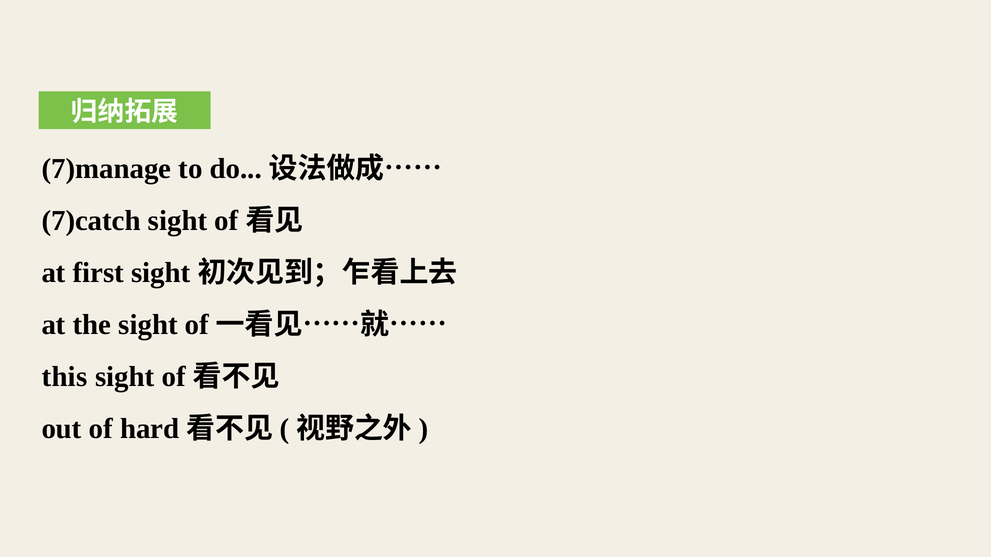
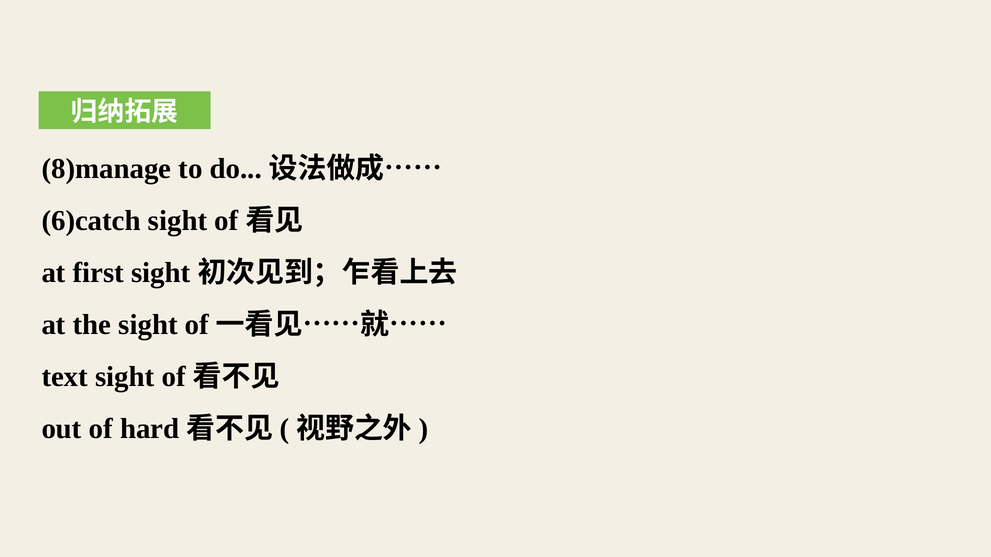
7)manage: 7)manage -> 8)manage
7)catch: 7)catch -> 6)catch
this: this -> text
